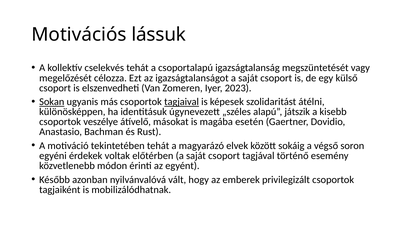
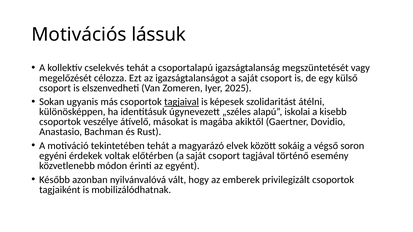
2023: 2023 -> 2025
Sokan underline: present -> none
játszik: játszik -> iskolai
esetén: esetén -> akiktől
